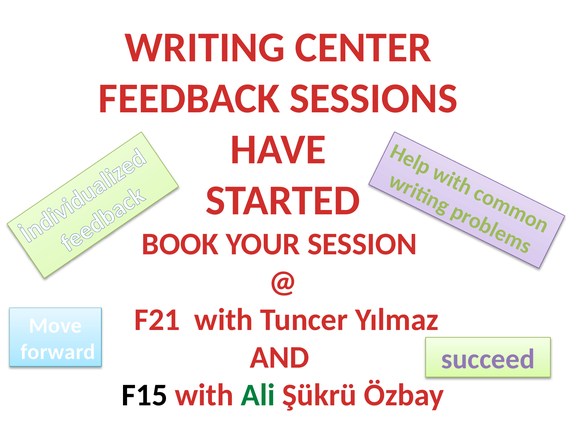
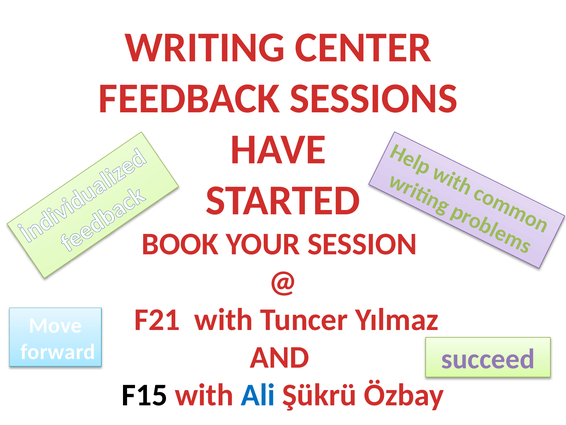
Ali colour: green -> blue
